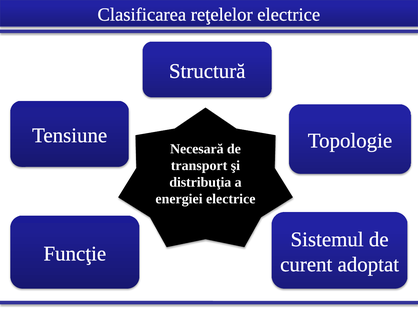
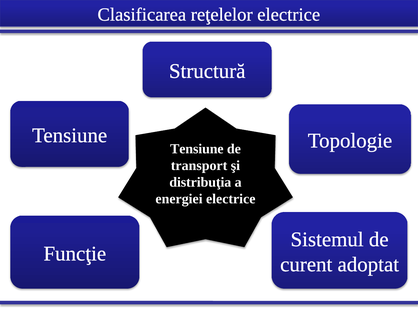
Necesară at (197, 149): Necesară -> Tensiune
